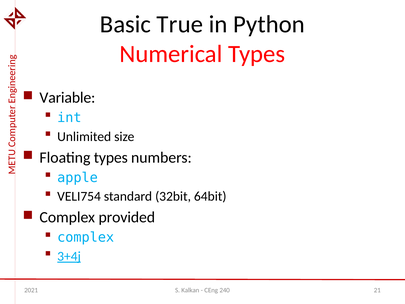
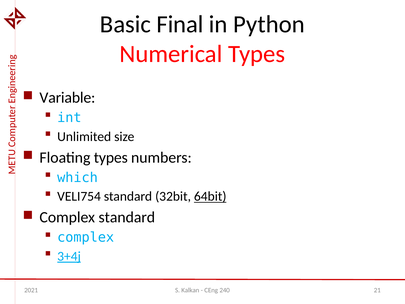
True: True -> Final
apple: apple -> which
64bit underline: none -> present
Complex provided: provided -> standard
